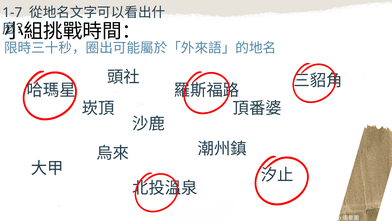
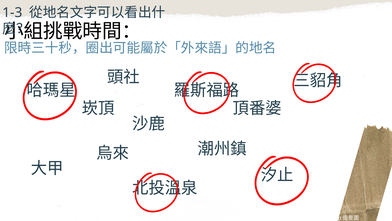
1-7: 1-7 -> 1-3
